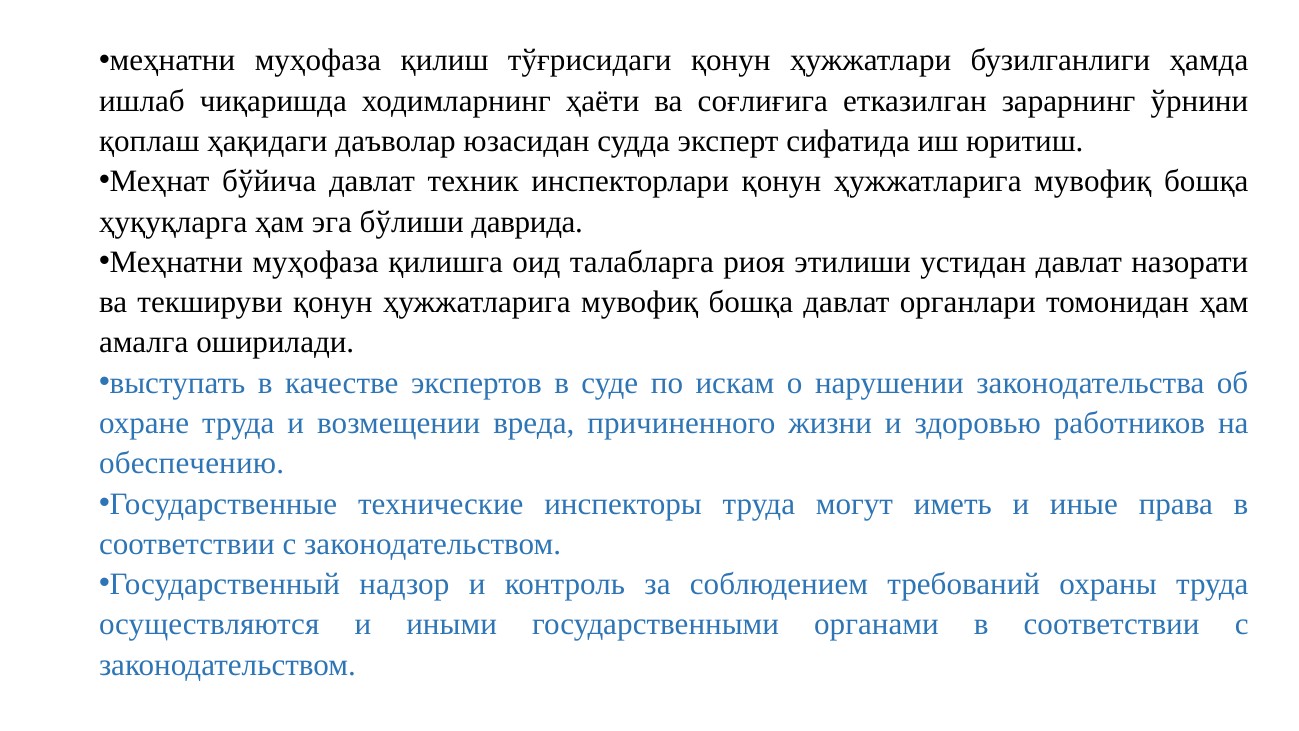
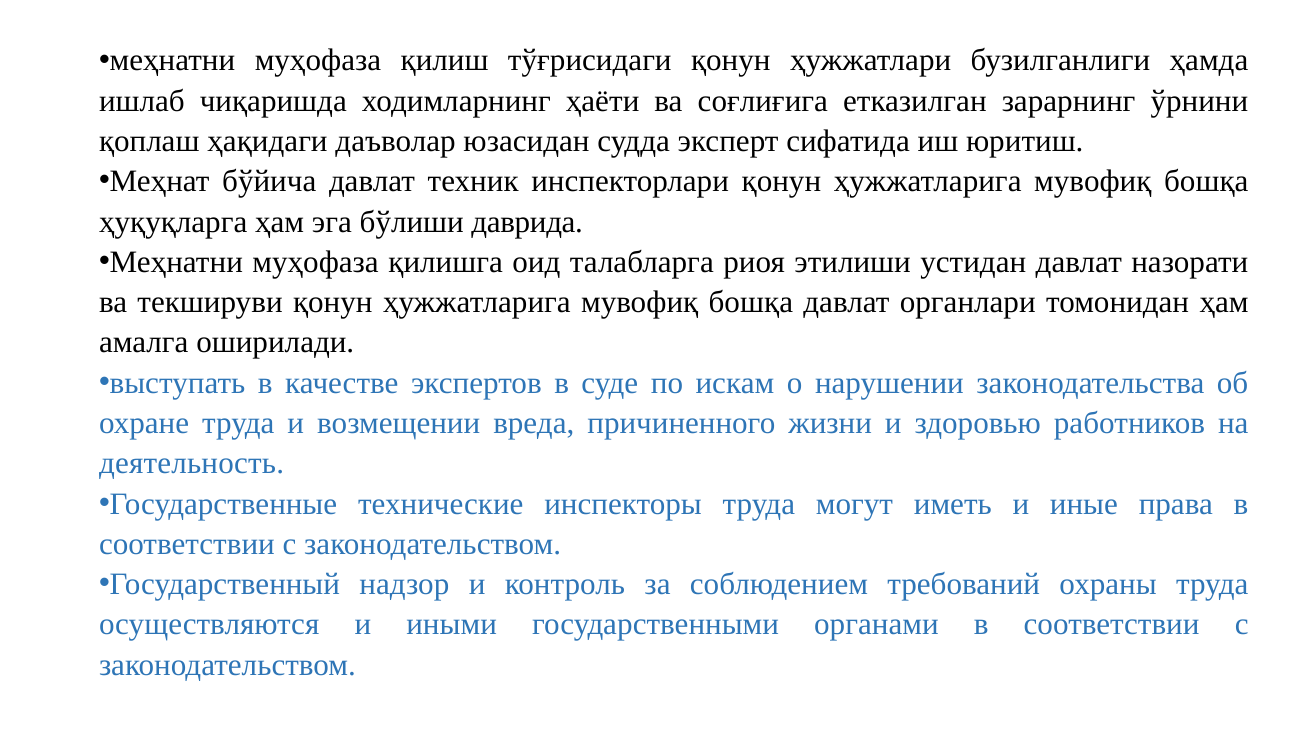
обеспечению: обеспечению -> деятельность
